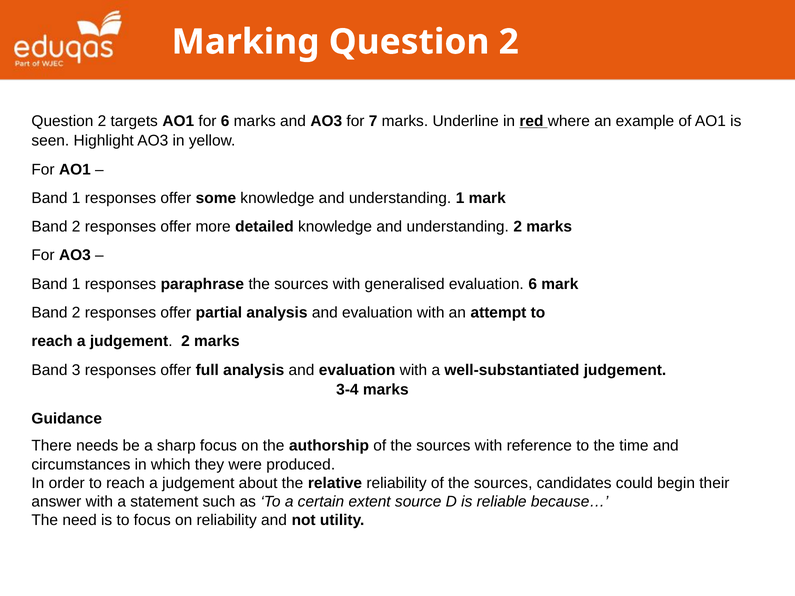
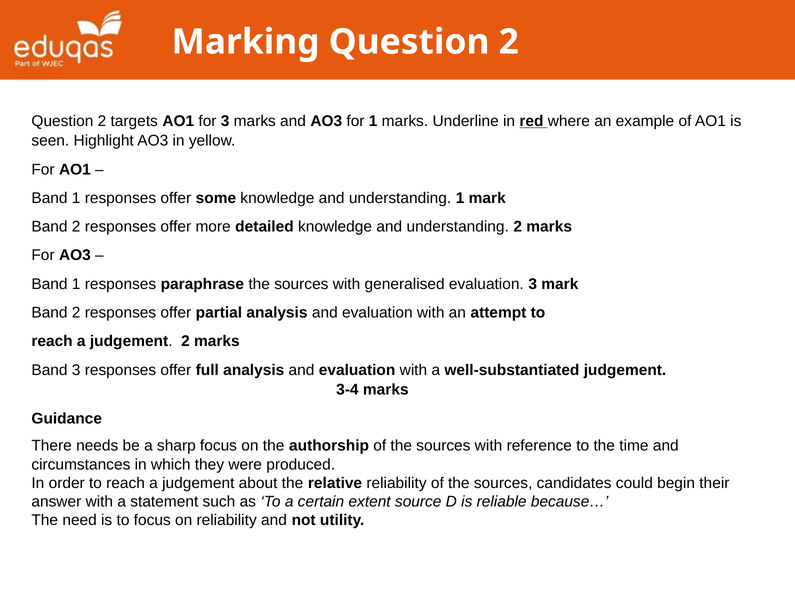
for 6: 6 -> 3
for 7: 7 -> 1
evaluation 6: 6 -> 3
